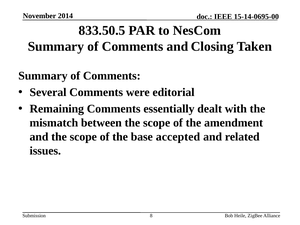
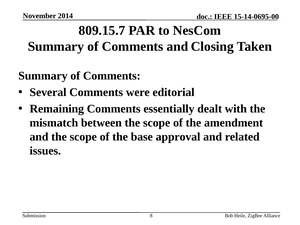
833.50.5: 833.50.5 -> 809.15.7
accepted: accepted -> approval
